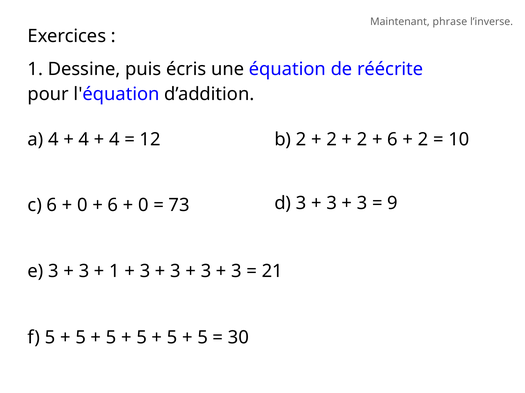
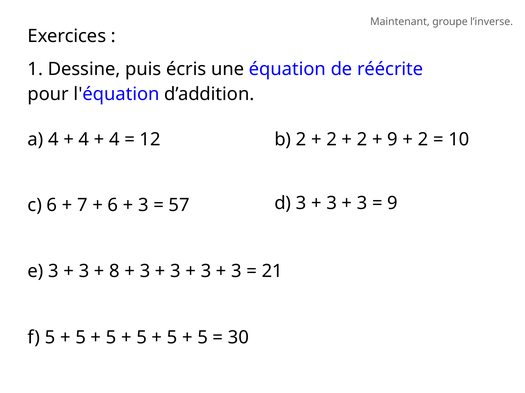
phrase: phrase -> groupe
6 at (393, 140): 6 -> 9
0 at (82, 205): 0 -> 7
0 at (143, 205): 0 -> 3
73: 73 -> 57
1 at (114, 272): 1 -> 8
